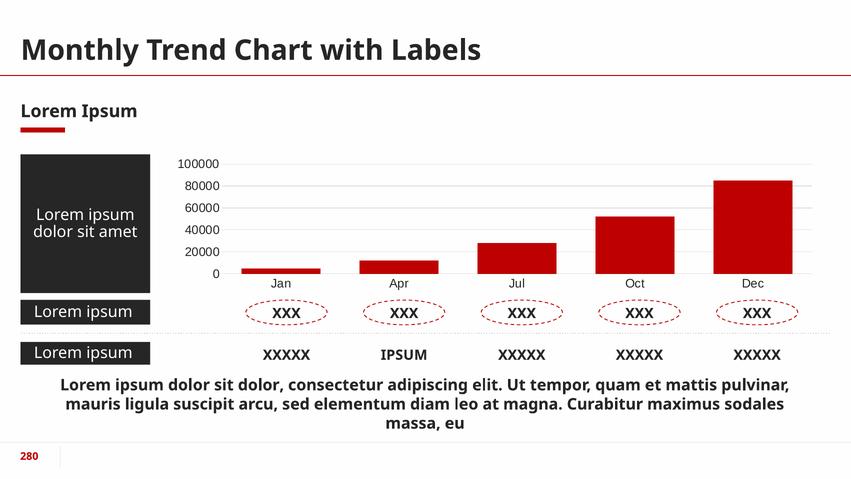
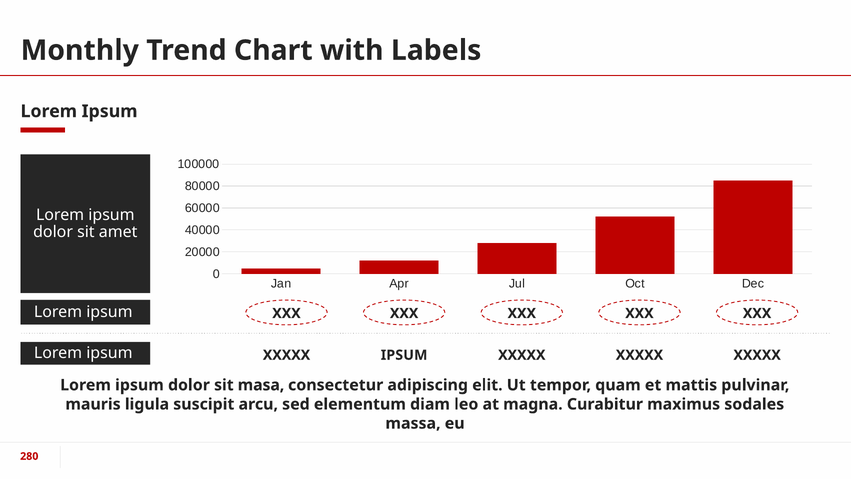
sit dolor: dolor -> masa
